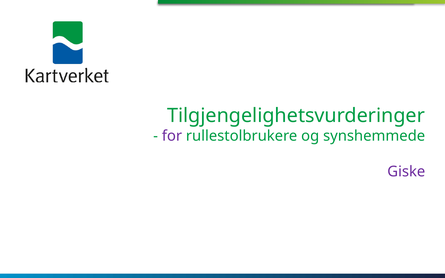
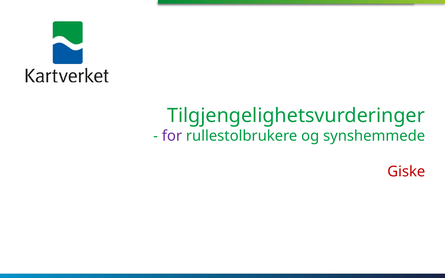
Giske colour: purple -> red
